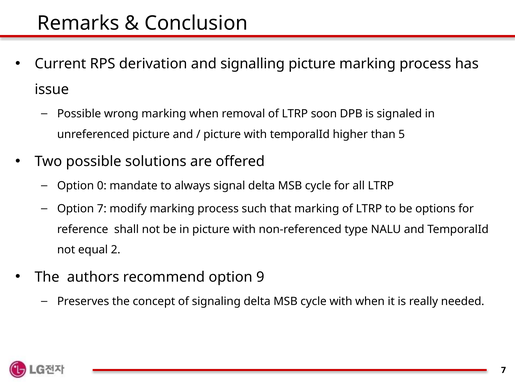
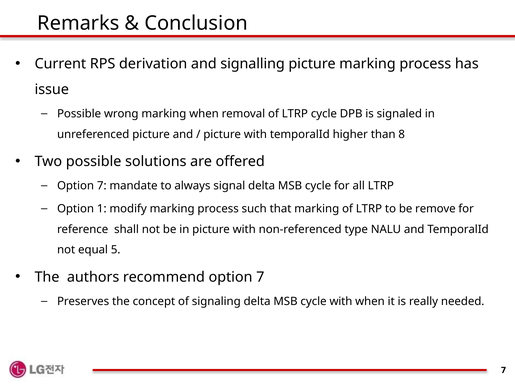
LTRP soon: soon -> cycle
5: 5 -> 8
0 at (102, 186): 0 -> 7
Option 7: 7 -> 1
options: options -> remove
2: 2 -> 5
recommend option 9: 9 -> 7
